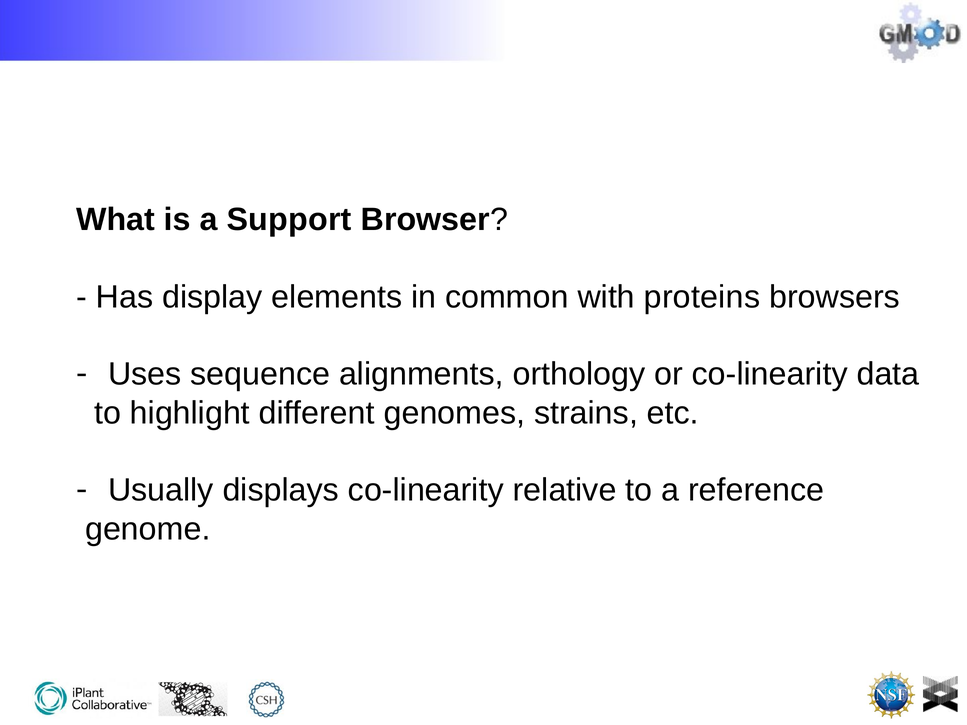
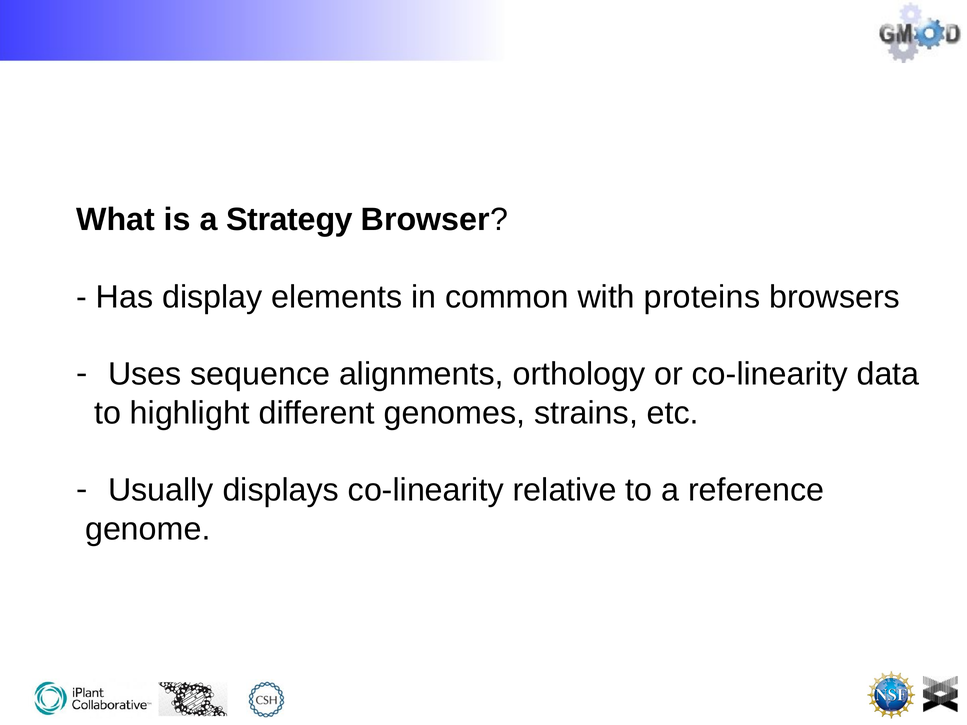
Support: Support -> Strategy
